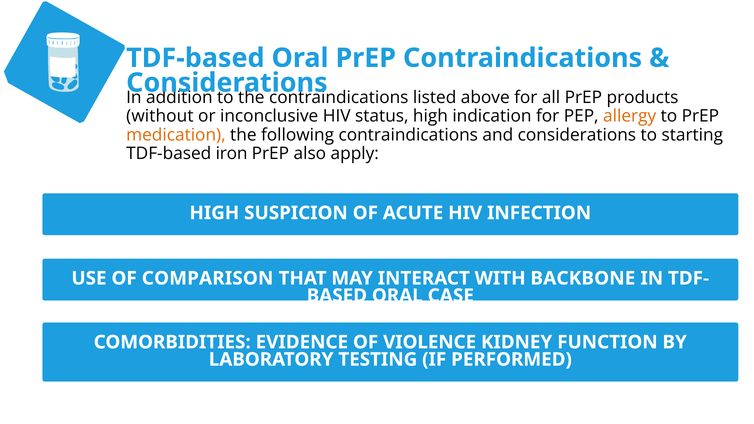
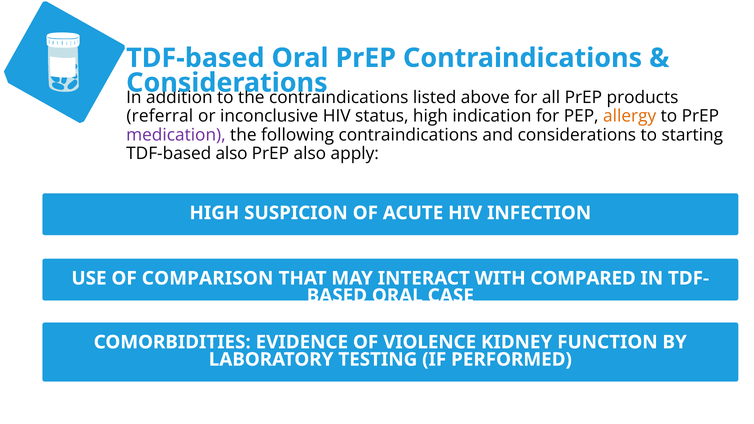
without: without -> referral
medication colour: orange -> purple
TDF-based iron: iron -> also
BACKBONE: BACKBONE -> COMPARED
